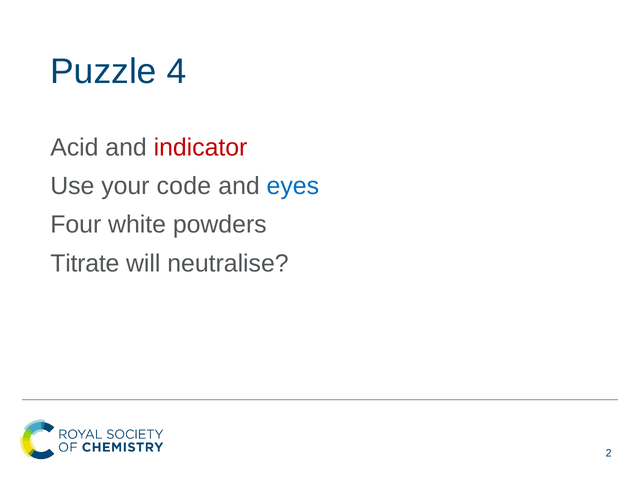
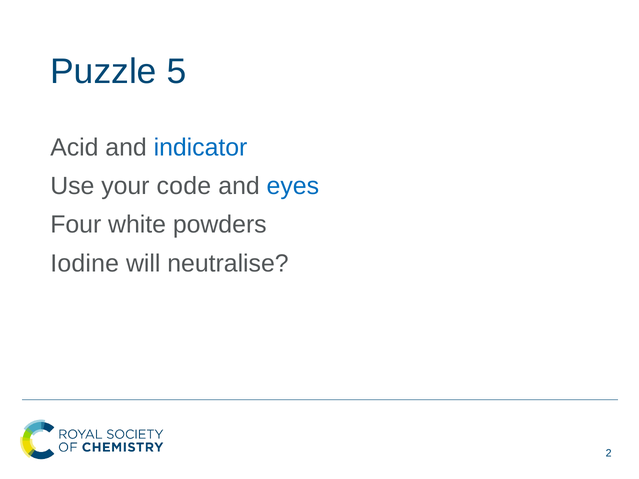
4: 4 -> 5
indicator colour: red -> blue
Titrate: Titrate -> Iodine
